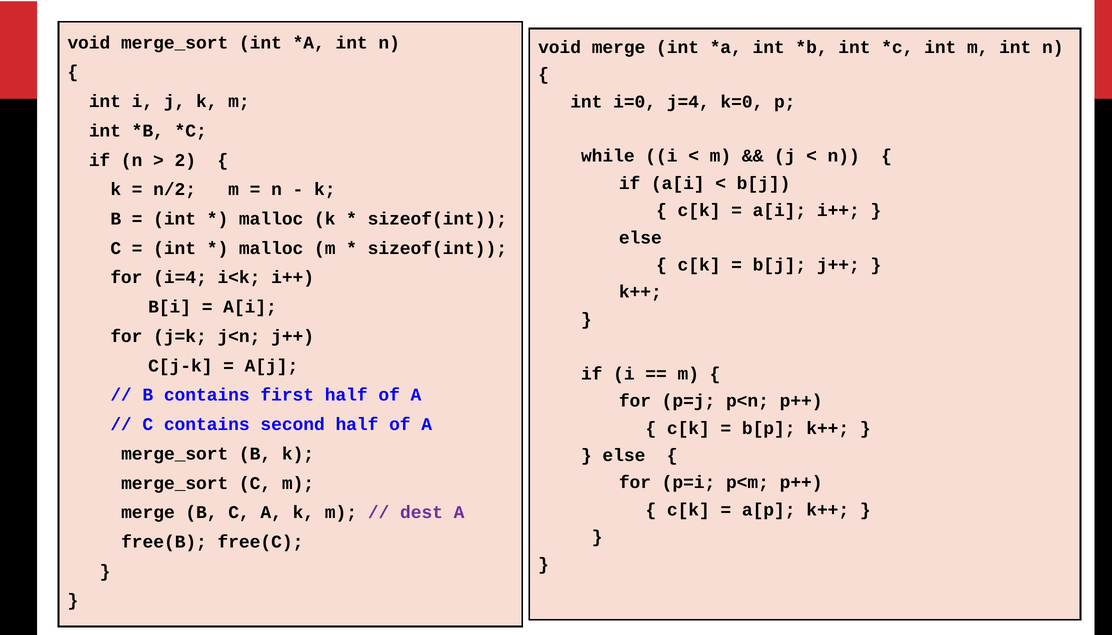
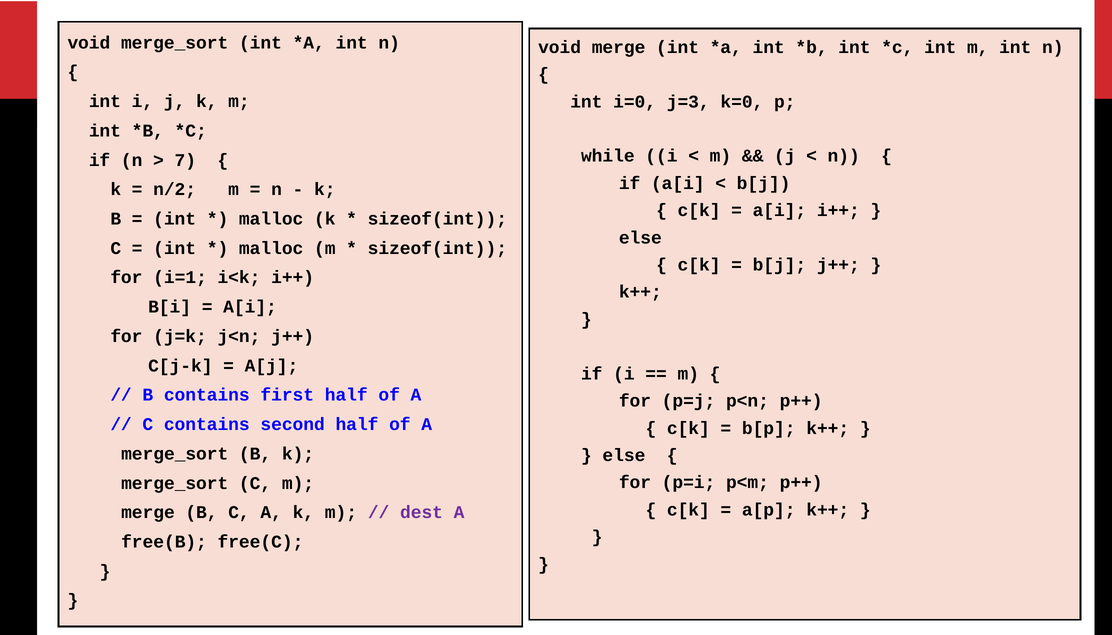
j=4: j=4 -> j=3
2: 2 -> 7
i=4: i=4 -> i=1
